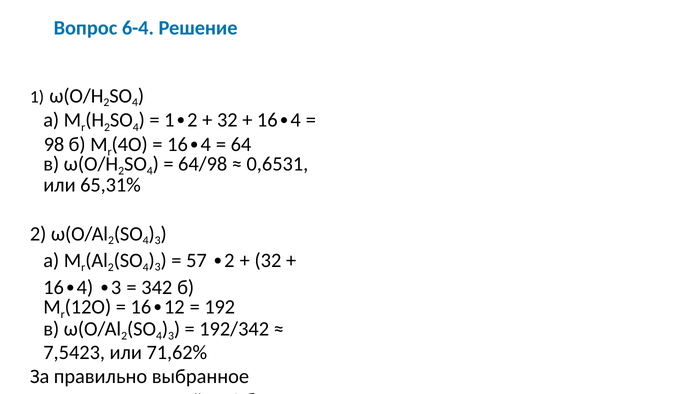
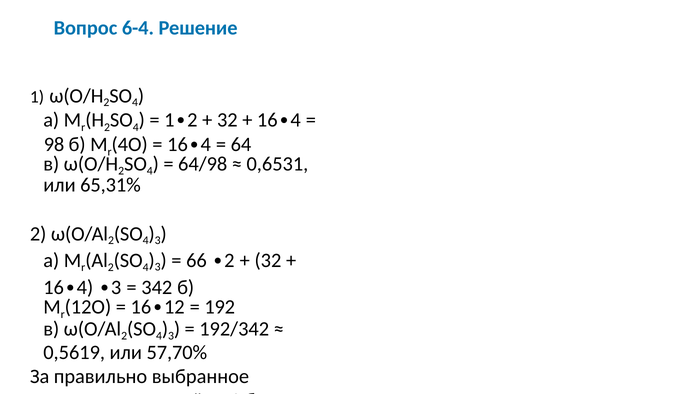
57: 57 -> 66
7,5423: 7,5423 -> 0,5619
71,62%: 71,62% -> 57,70%
